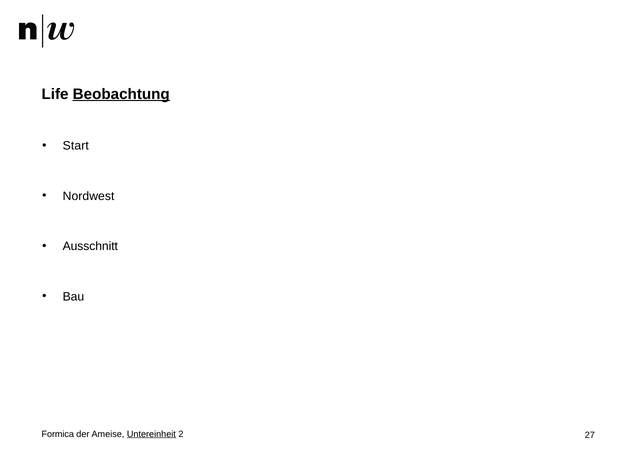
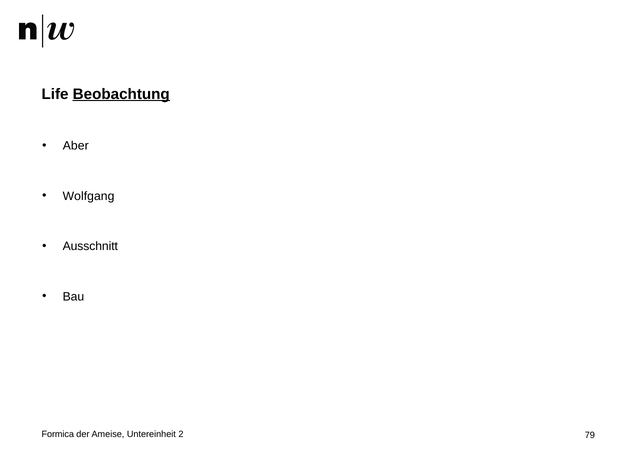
Start: Start -> Aber
Nordwest: Nordwest -> Wolfgang
Untereinheit underline: present -> none
27: 27 -> 79
